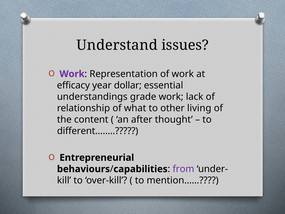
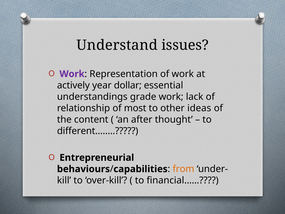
efficacy: efficacy -> actively
what: what -> most
living: living -> ideas
from colour: purple -> orange
mention……: mention…… -> financial……
